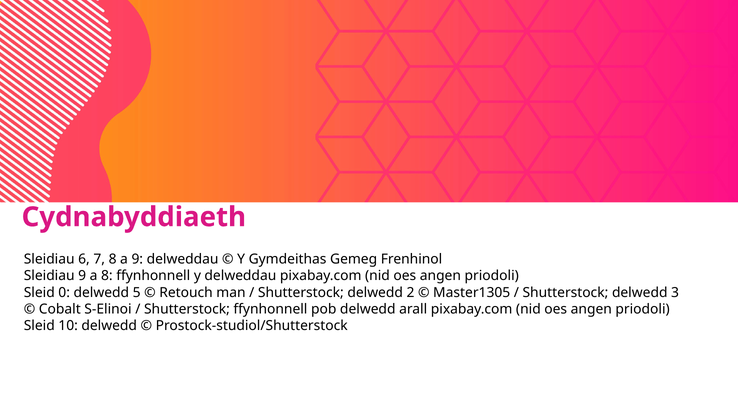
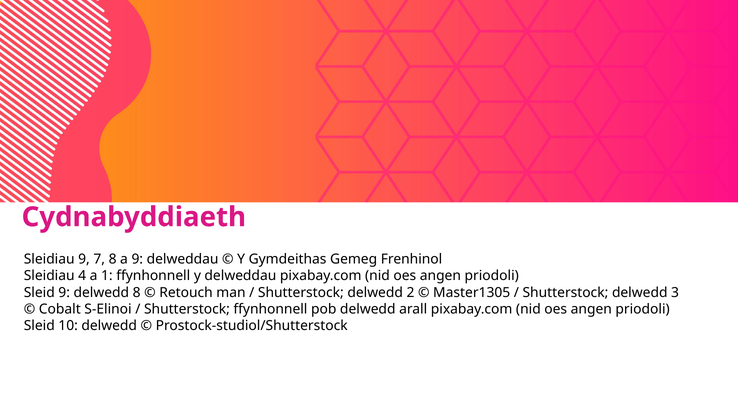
Sleidiau 6: 6 -> 9
Sleidiau 9: 9 -> 4
a 8: 8 -> 1
Sleid 0: 0 -> 9
delwedd 5: 5 -> 8
